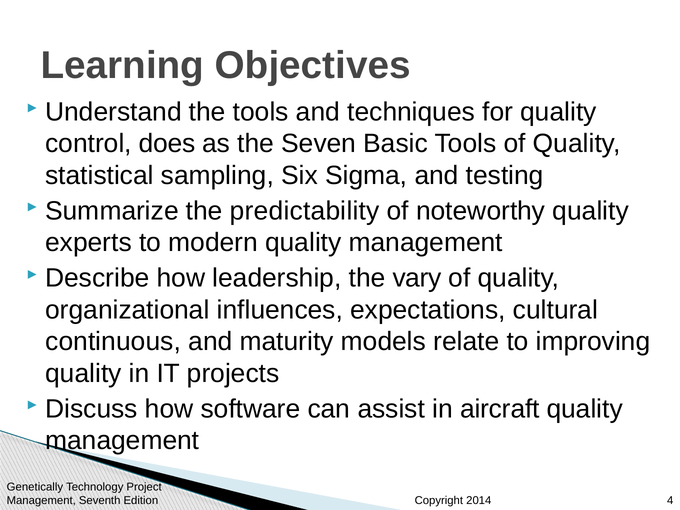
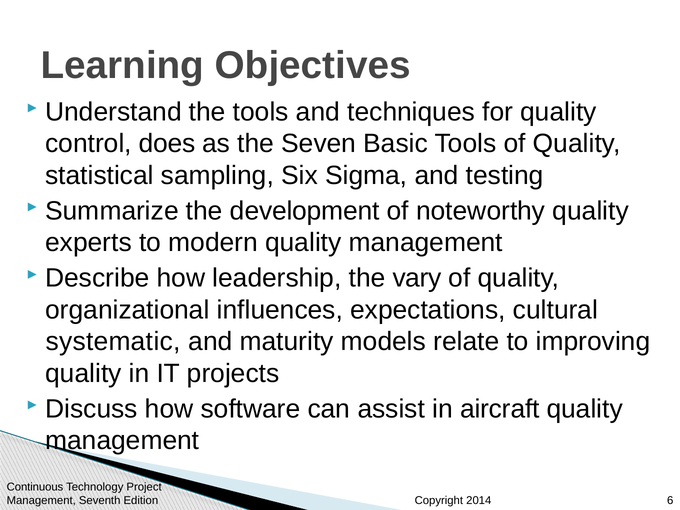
predictability: predictability -> development
continuous: continuous -> systematic
Genetically: Genetically -> Continuous
4: 4 -> 6
